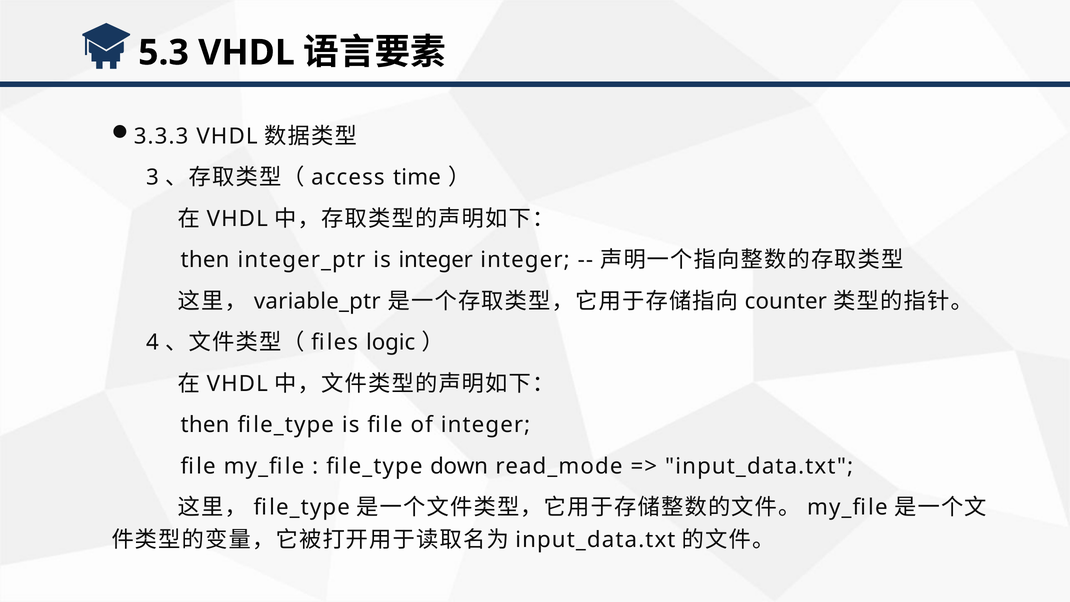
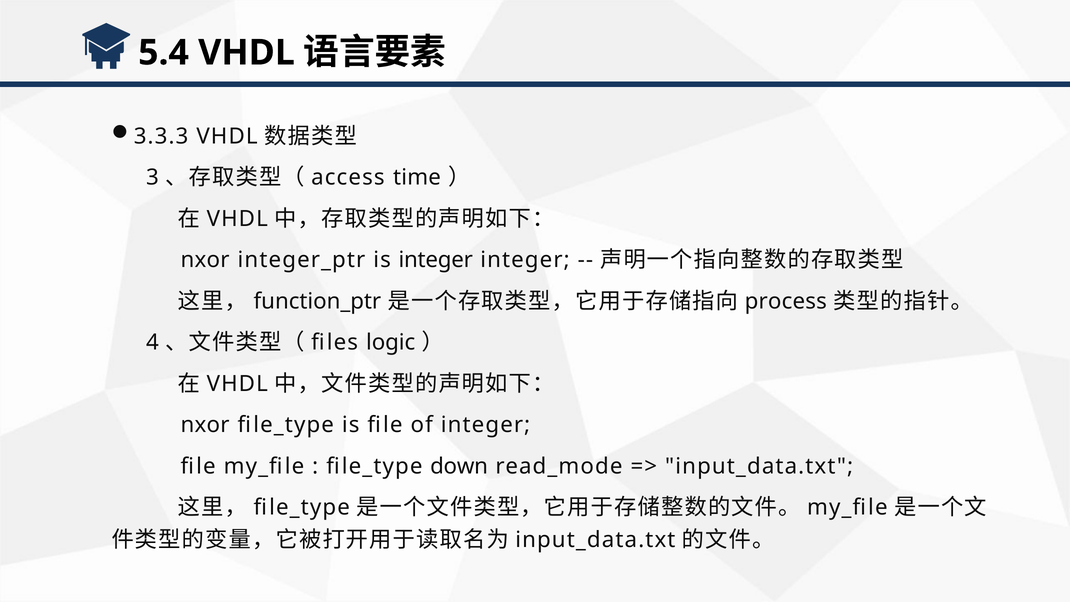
5.3: 5.3 -> 5.4
then at (205, 260): then -> nxor
variable_ptr: variable_ptr -> function_ptr
counter: counter -> process
then at (205, 425): then -> nxor
